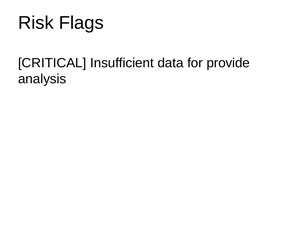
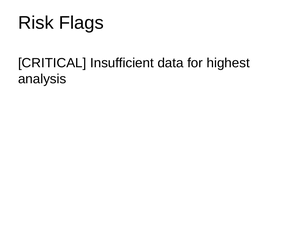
provide: provide -> highest
